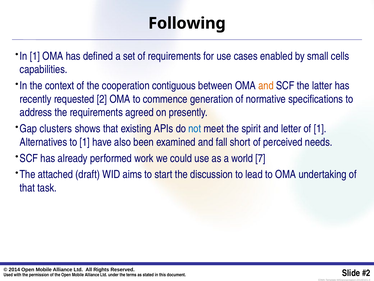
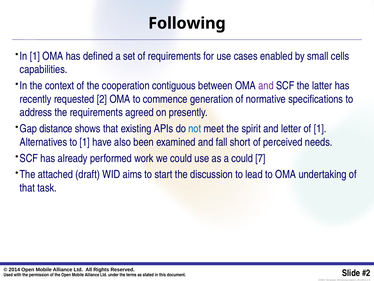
and at (266, 86) colour: orange -> purple
clusters: clusters -> distance
a world: world -> could
